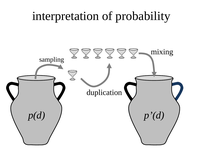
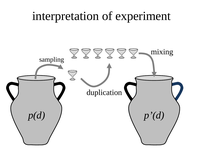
probability: probability -> experiment
